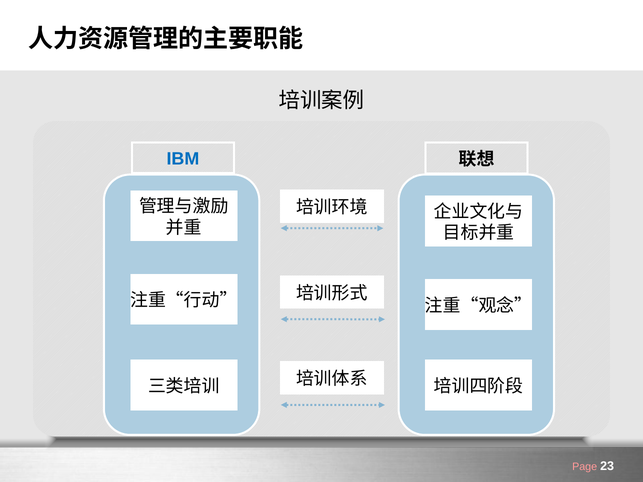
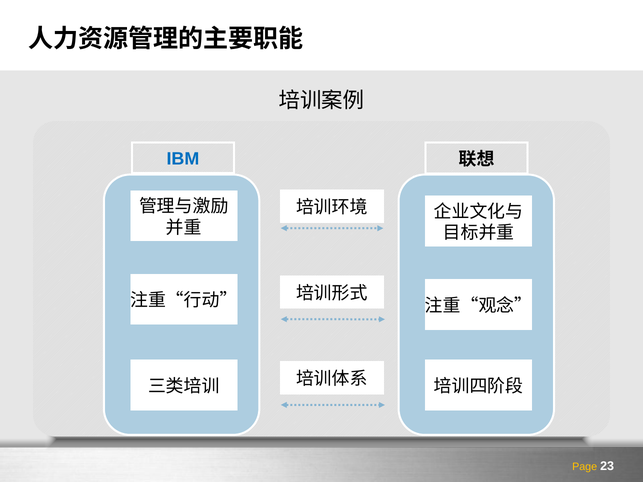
Page colour: pink -> yellow
